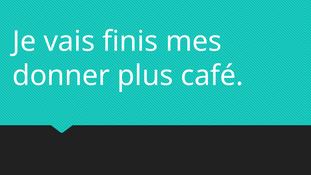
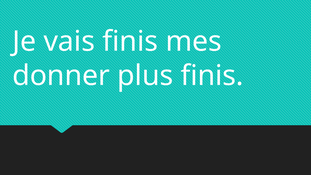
plus café: café -> finis
